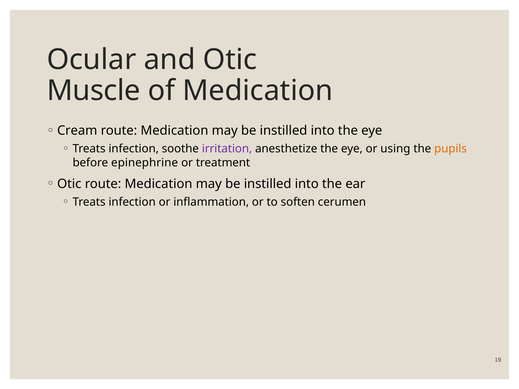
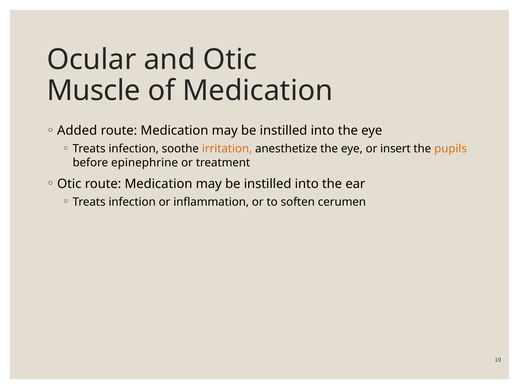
Cream: Cream -> Added
irritation colour: purple -> orange
using: using -> insert
